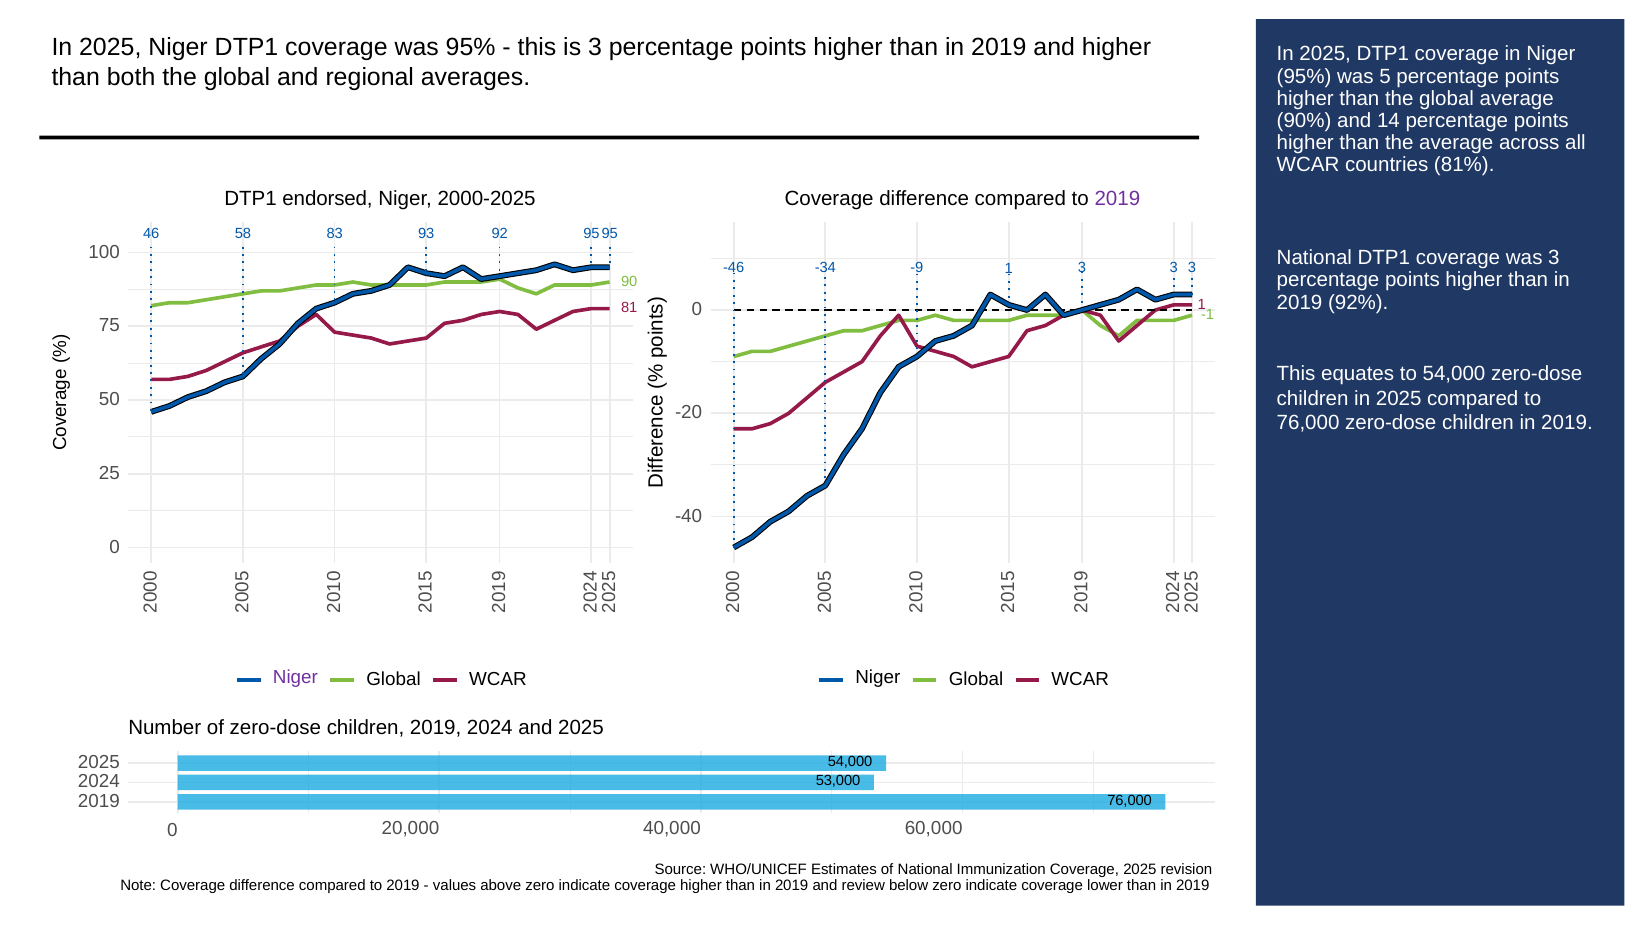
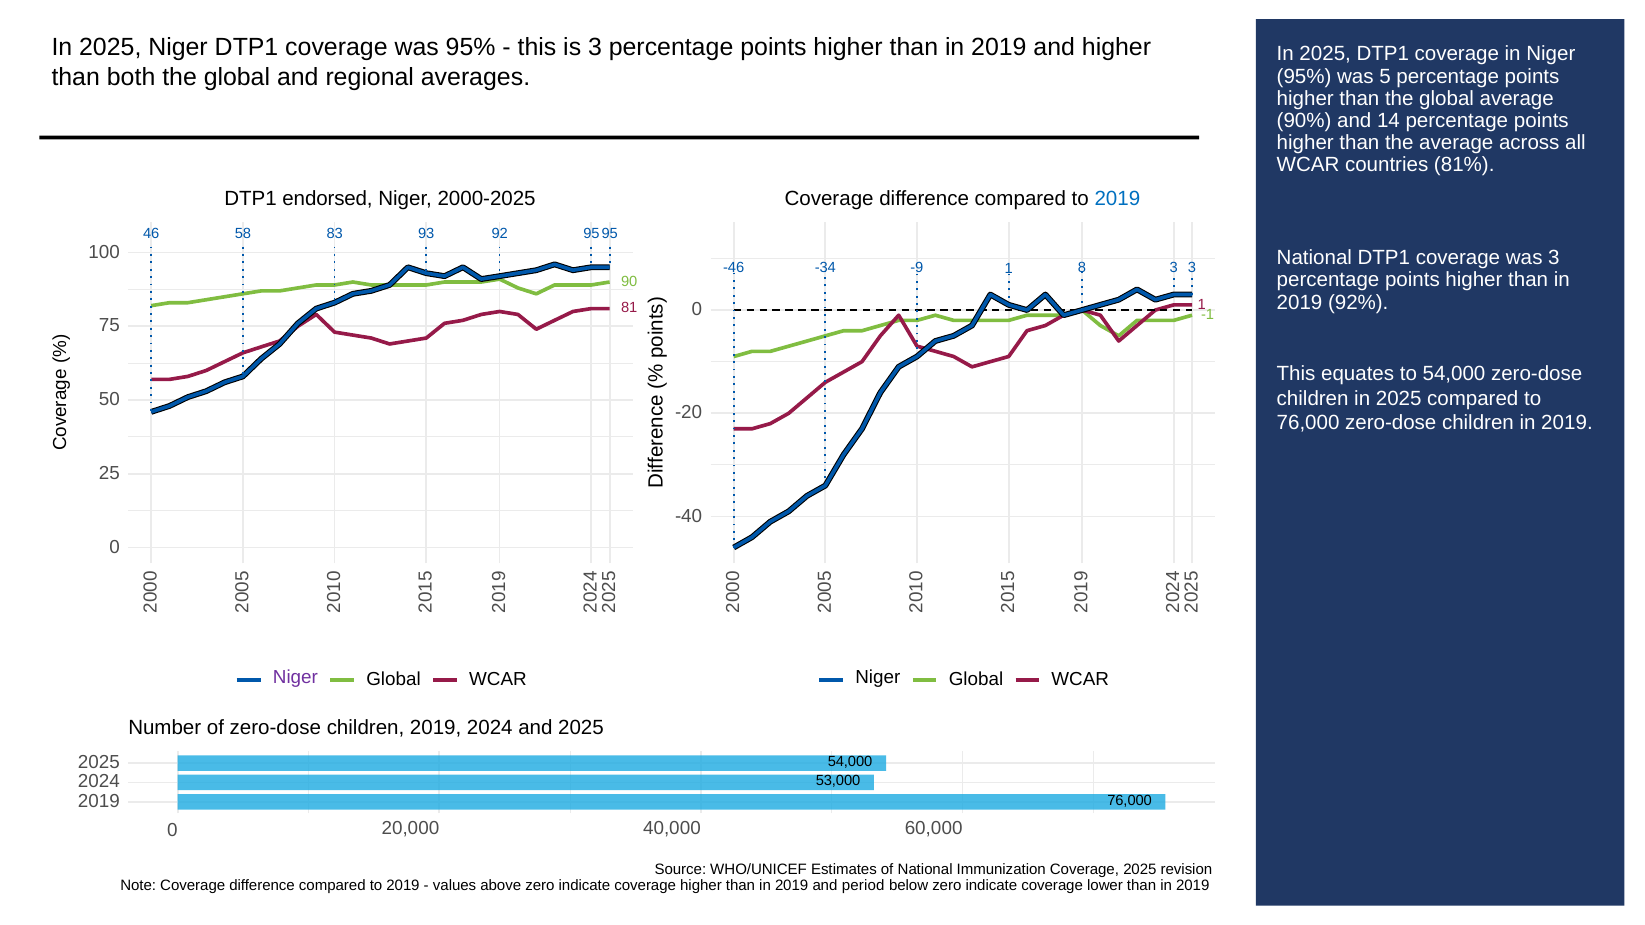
2019 at (1117, 198) colour: purple -> blue
1 3: 3 -> 8
review: review -> period
